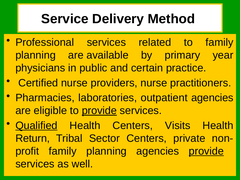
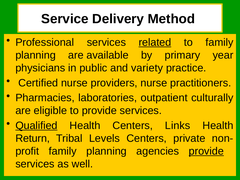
related underline: none -> present
certain: certain -> variety
outpatient agencies: agencies -> culturally
provide at (99, 111) underline: present -> none
Visits: Visits -> Links
Sector: Sector -> Levels
